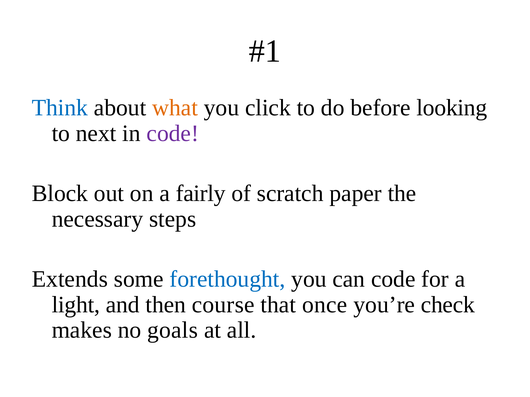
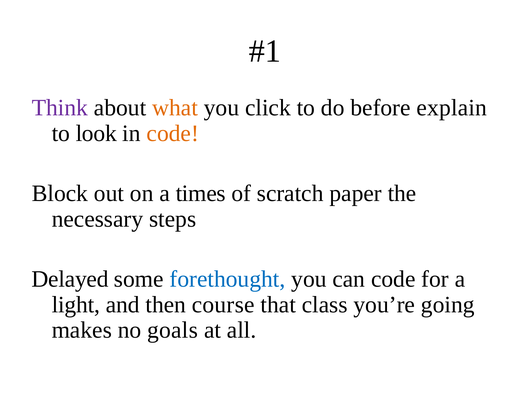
Think colour: blue -> purple
looking: looking -> explain
next: next -> look
code at (173, 133) colour: purple -> orange
fairly: fairly -> times
Extends: Extends -> Delayed
once: once -> class
check: check -> going
